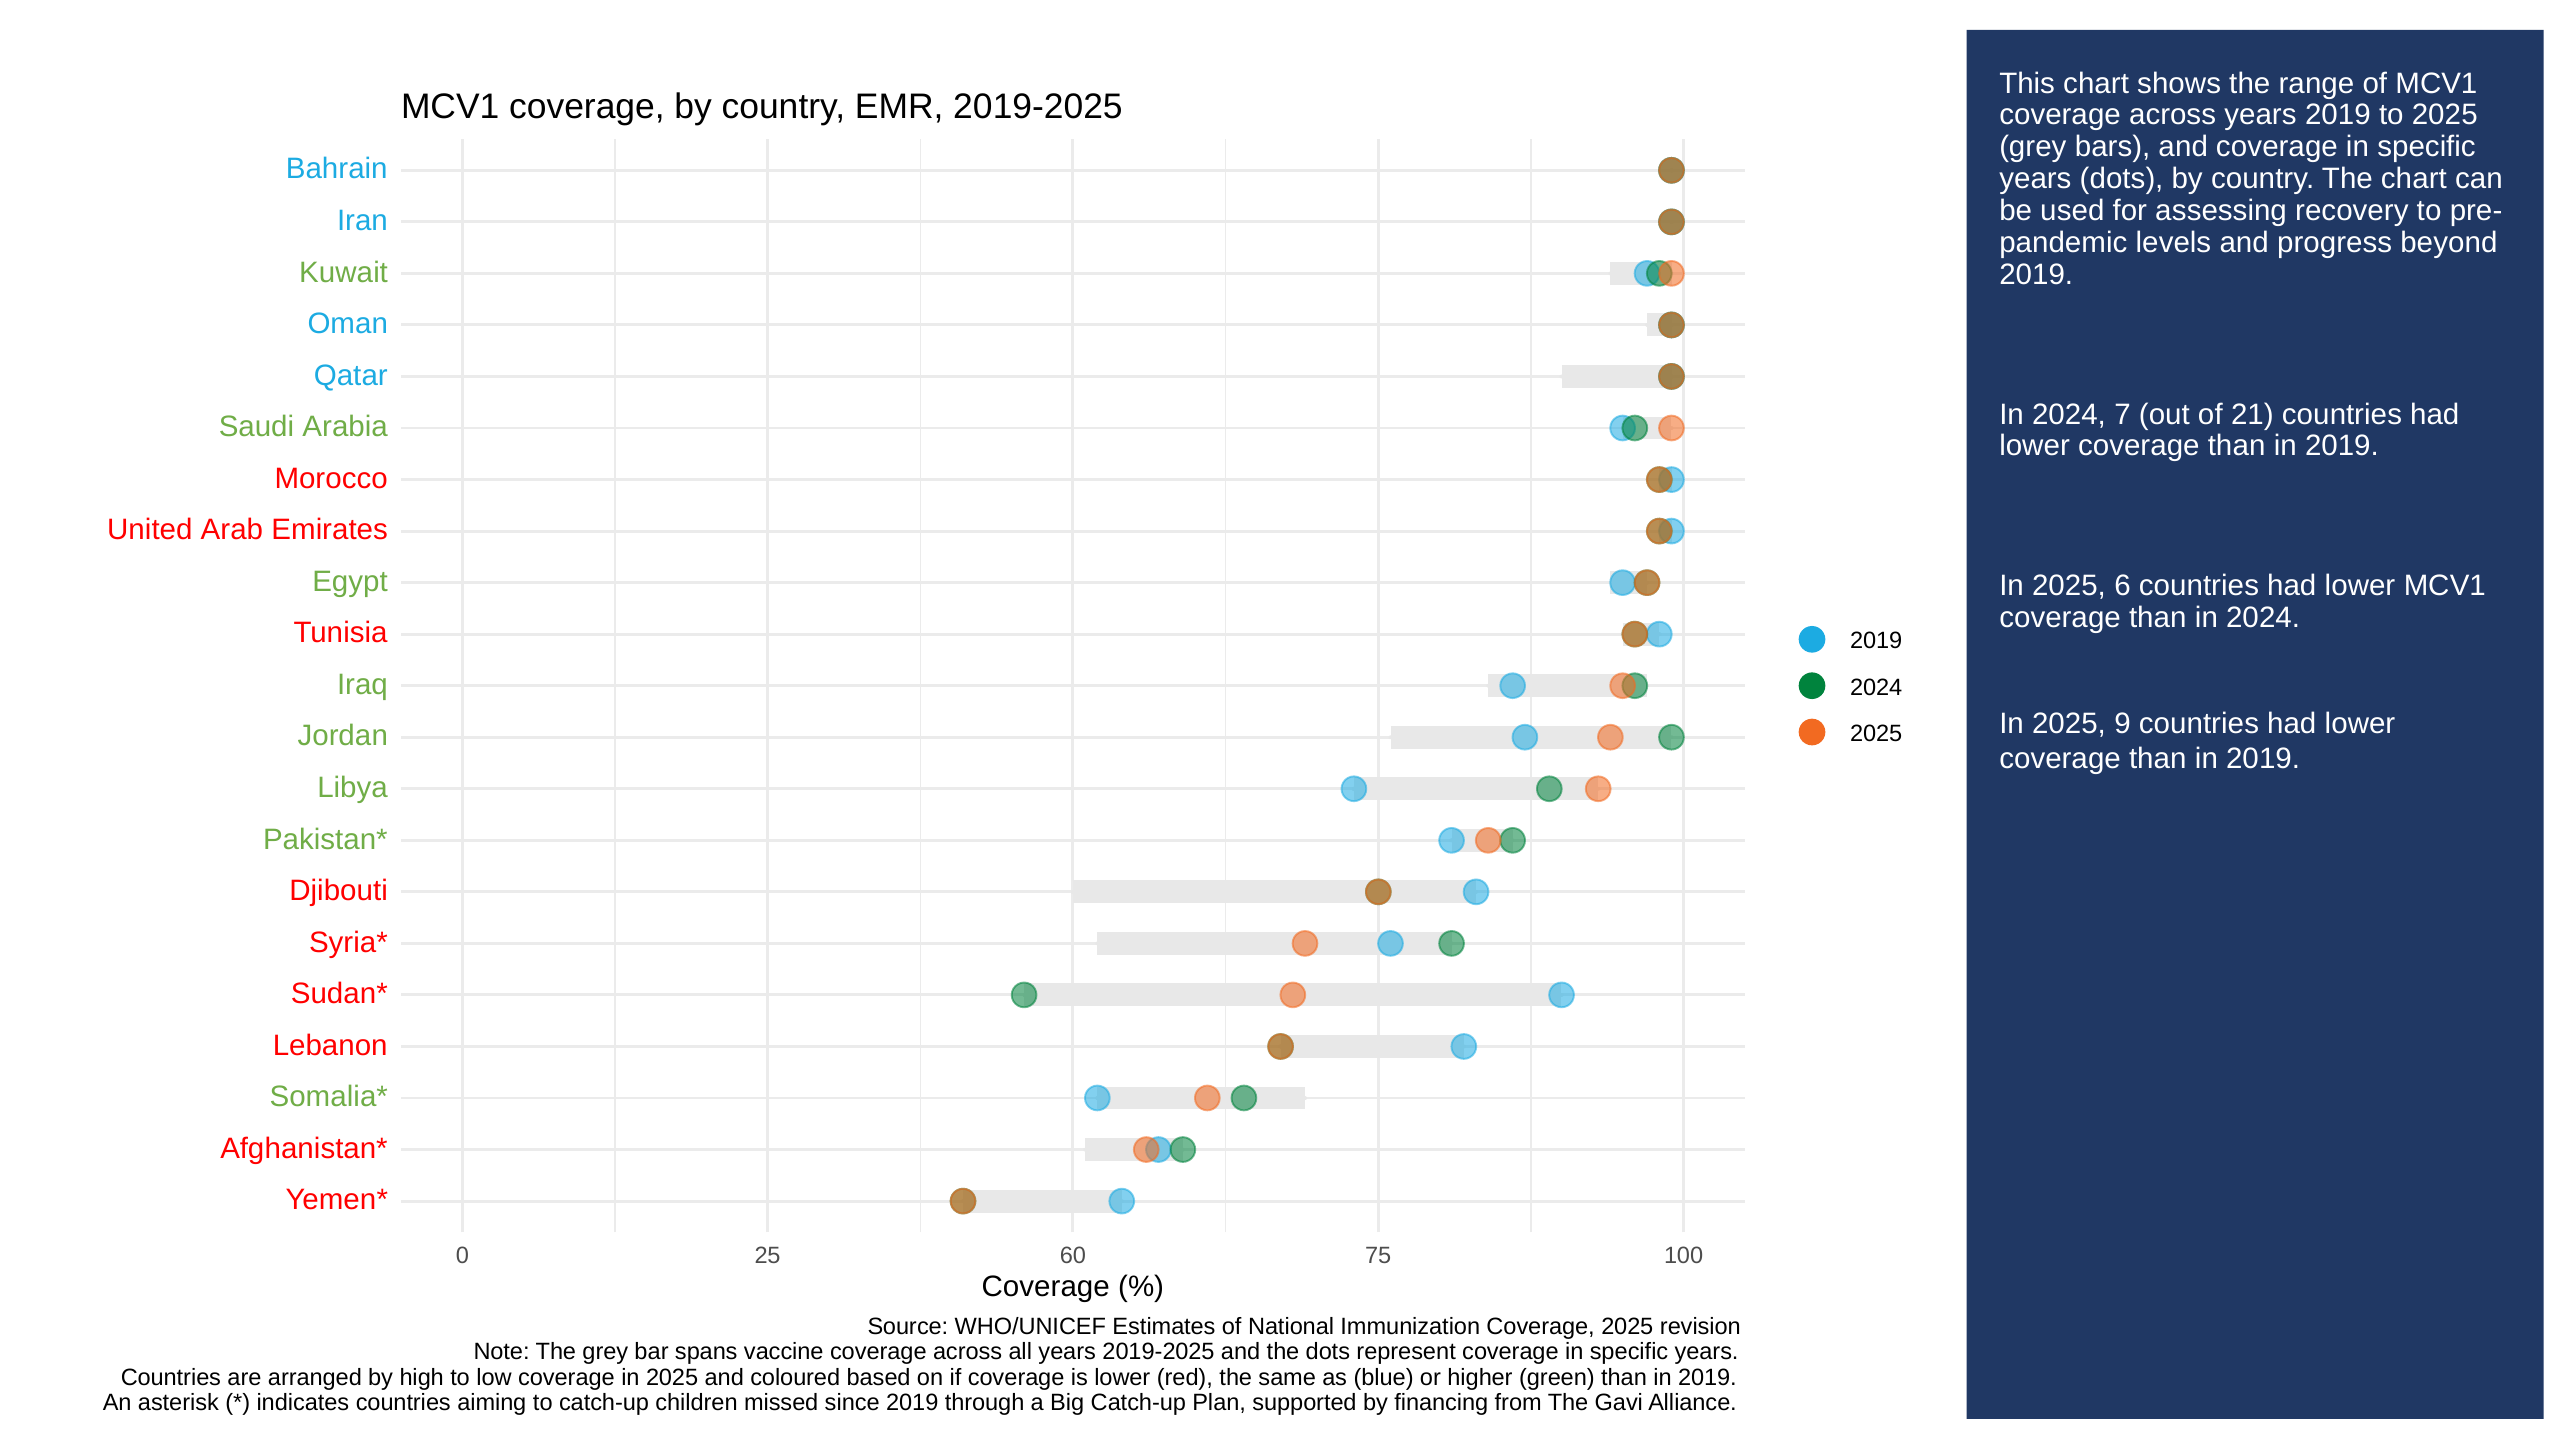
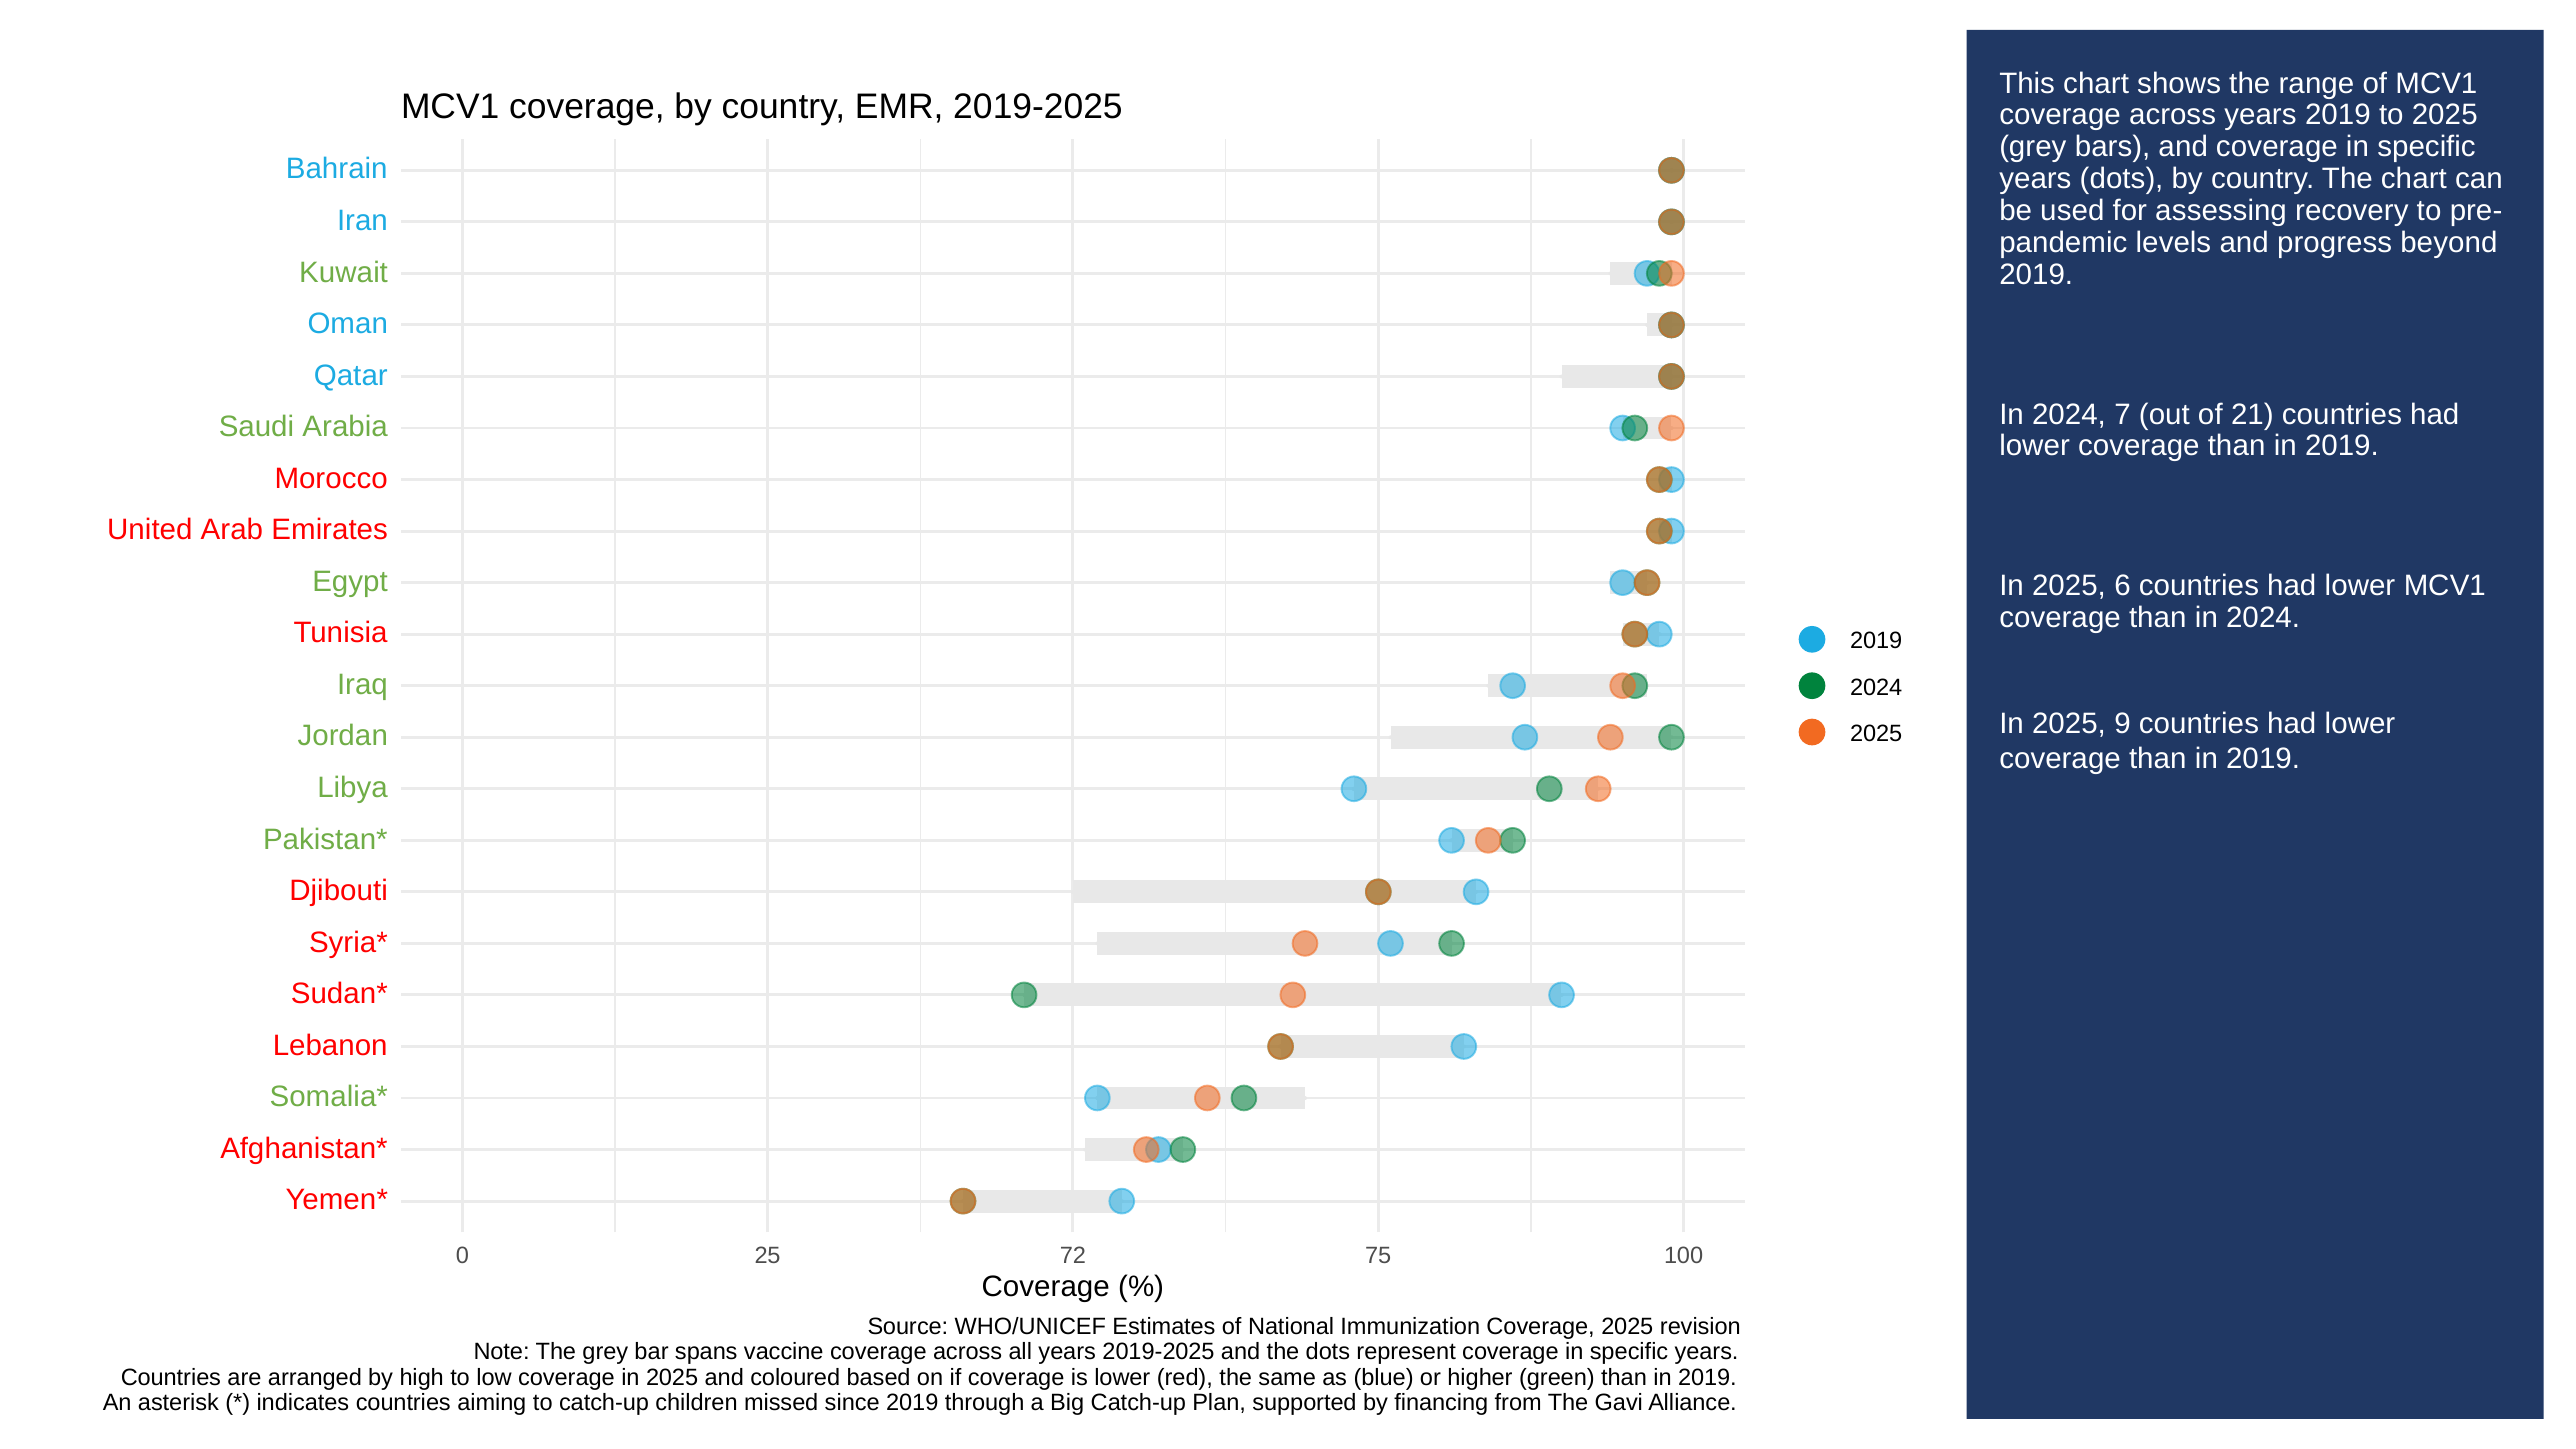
60: 60 -> 72
